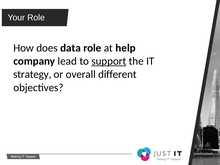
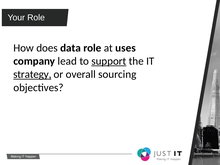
help: help -> uses
strategy underline: none -> present
different: different -> sourcing
